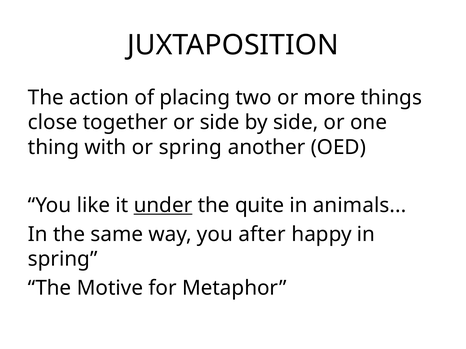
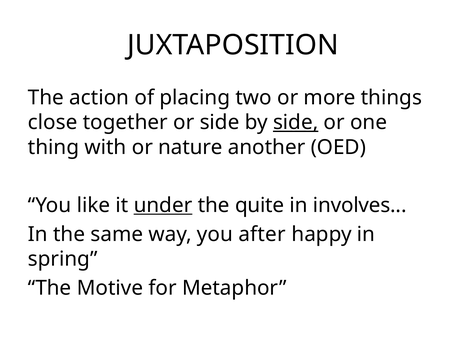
side at (296, 123) underline: none -> present
or spring: spring -> nature
animals: animals -> involves
